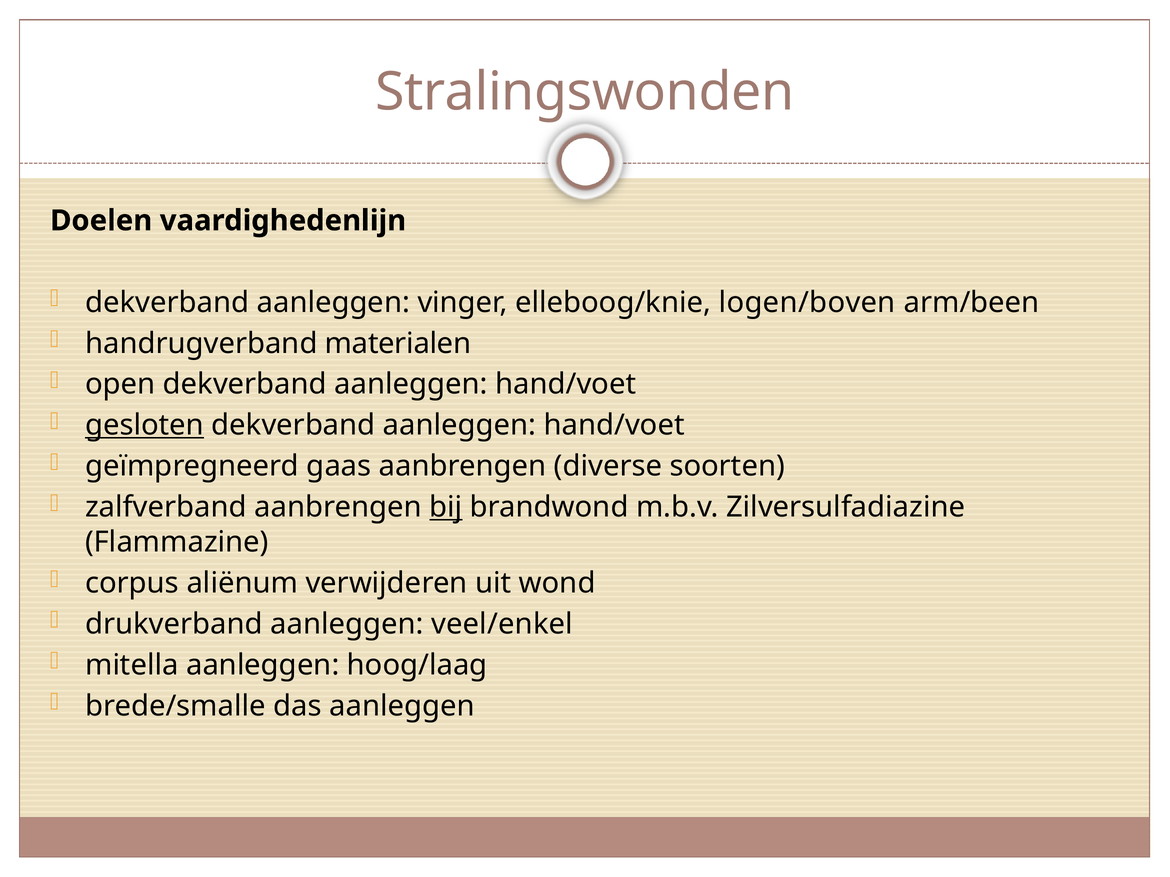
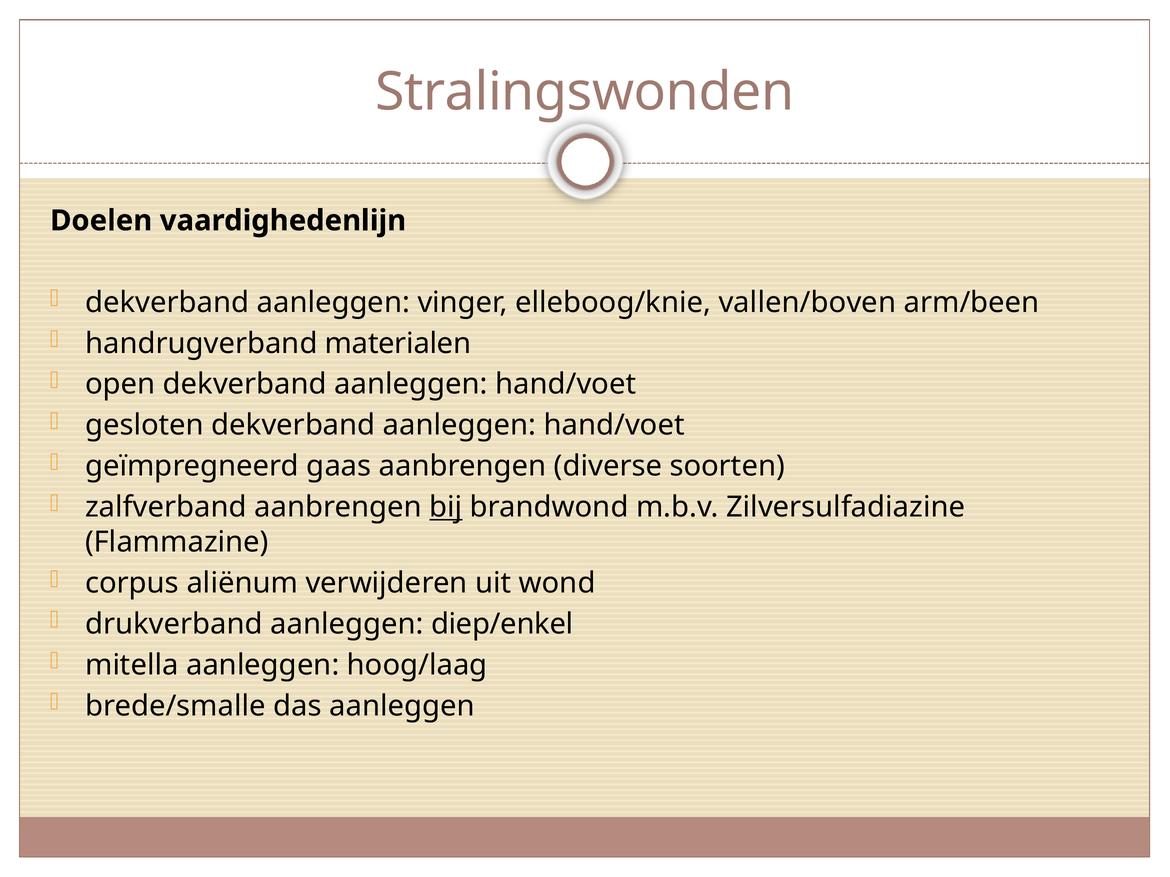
logen/boven: logen/boven -> vallen/boven
gesloten underline: present -> none
veel/enkel: veel/enkel -> diep/enkel
